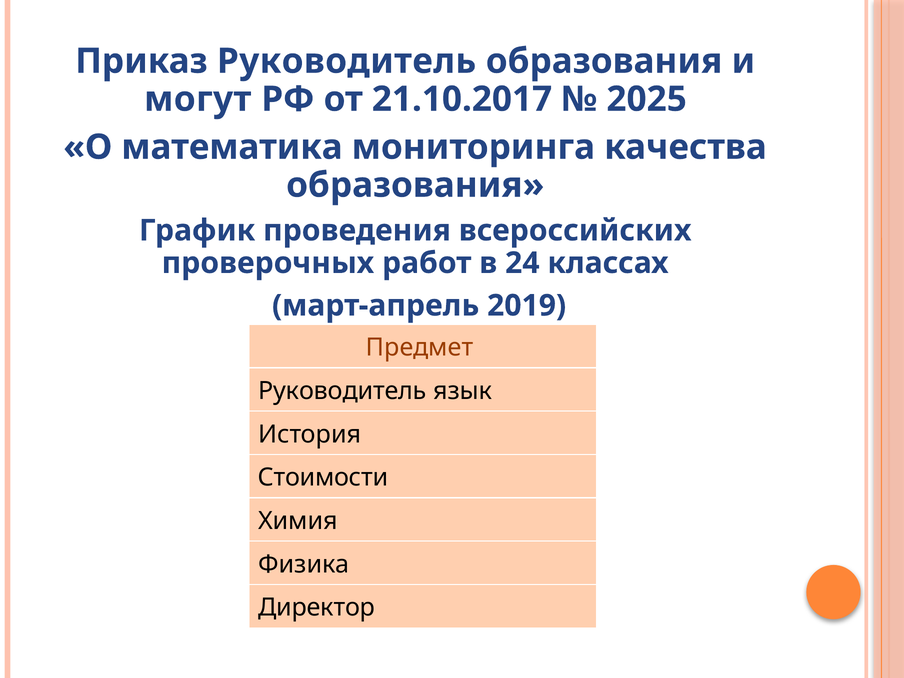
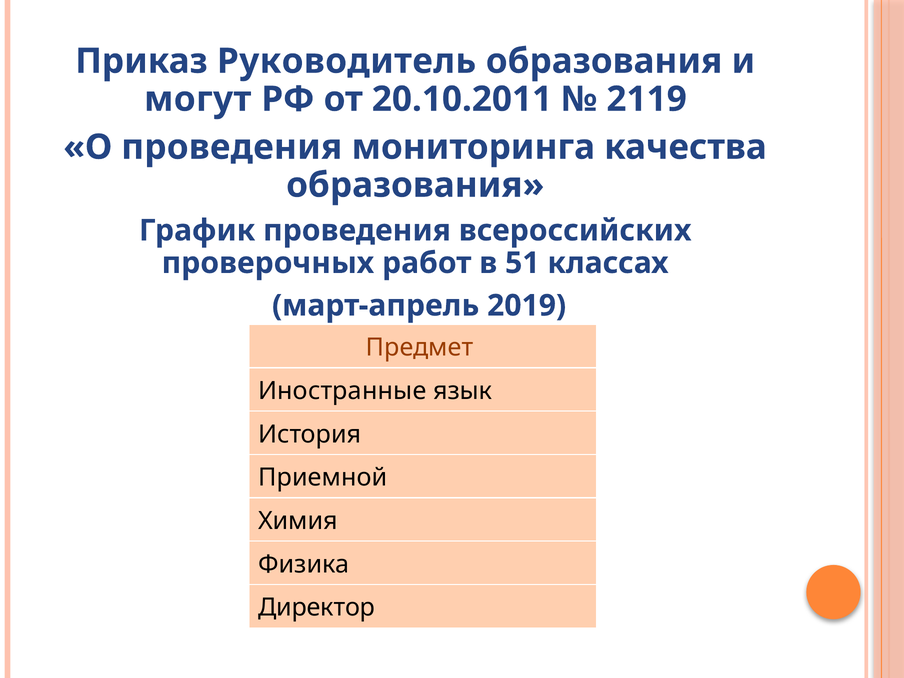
21.10.2017: 21.10.2017 -> 20.10.2011
2025: 2025 -> 2119
О математика: математика -> проведения
24: 24 -> 51
Руководитель at (342, 391): Руководитель -> Иностранные
Стоимости: Стоимости -> Приемной
